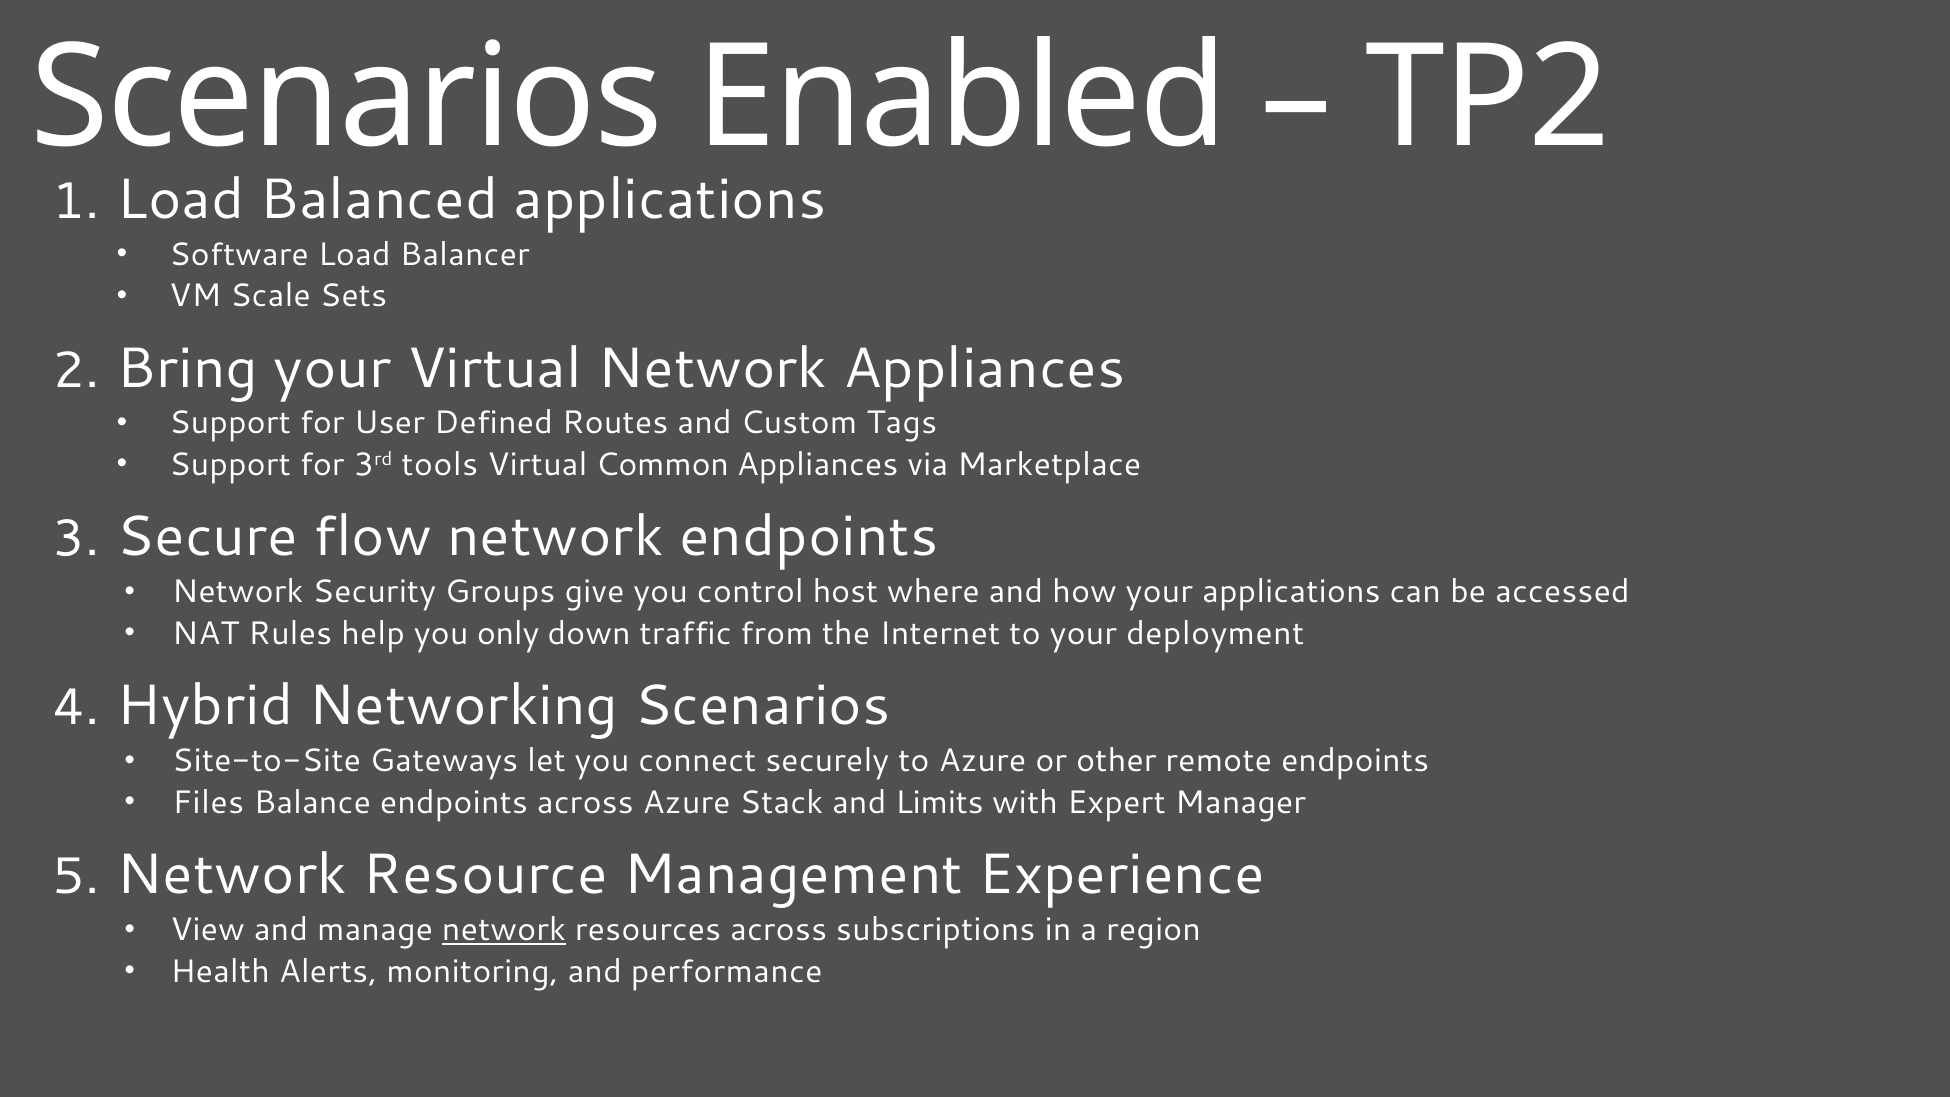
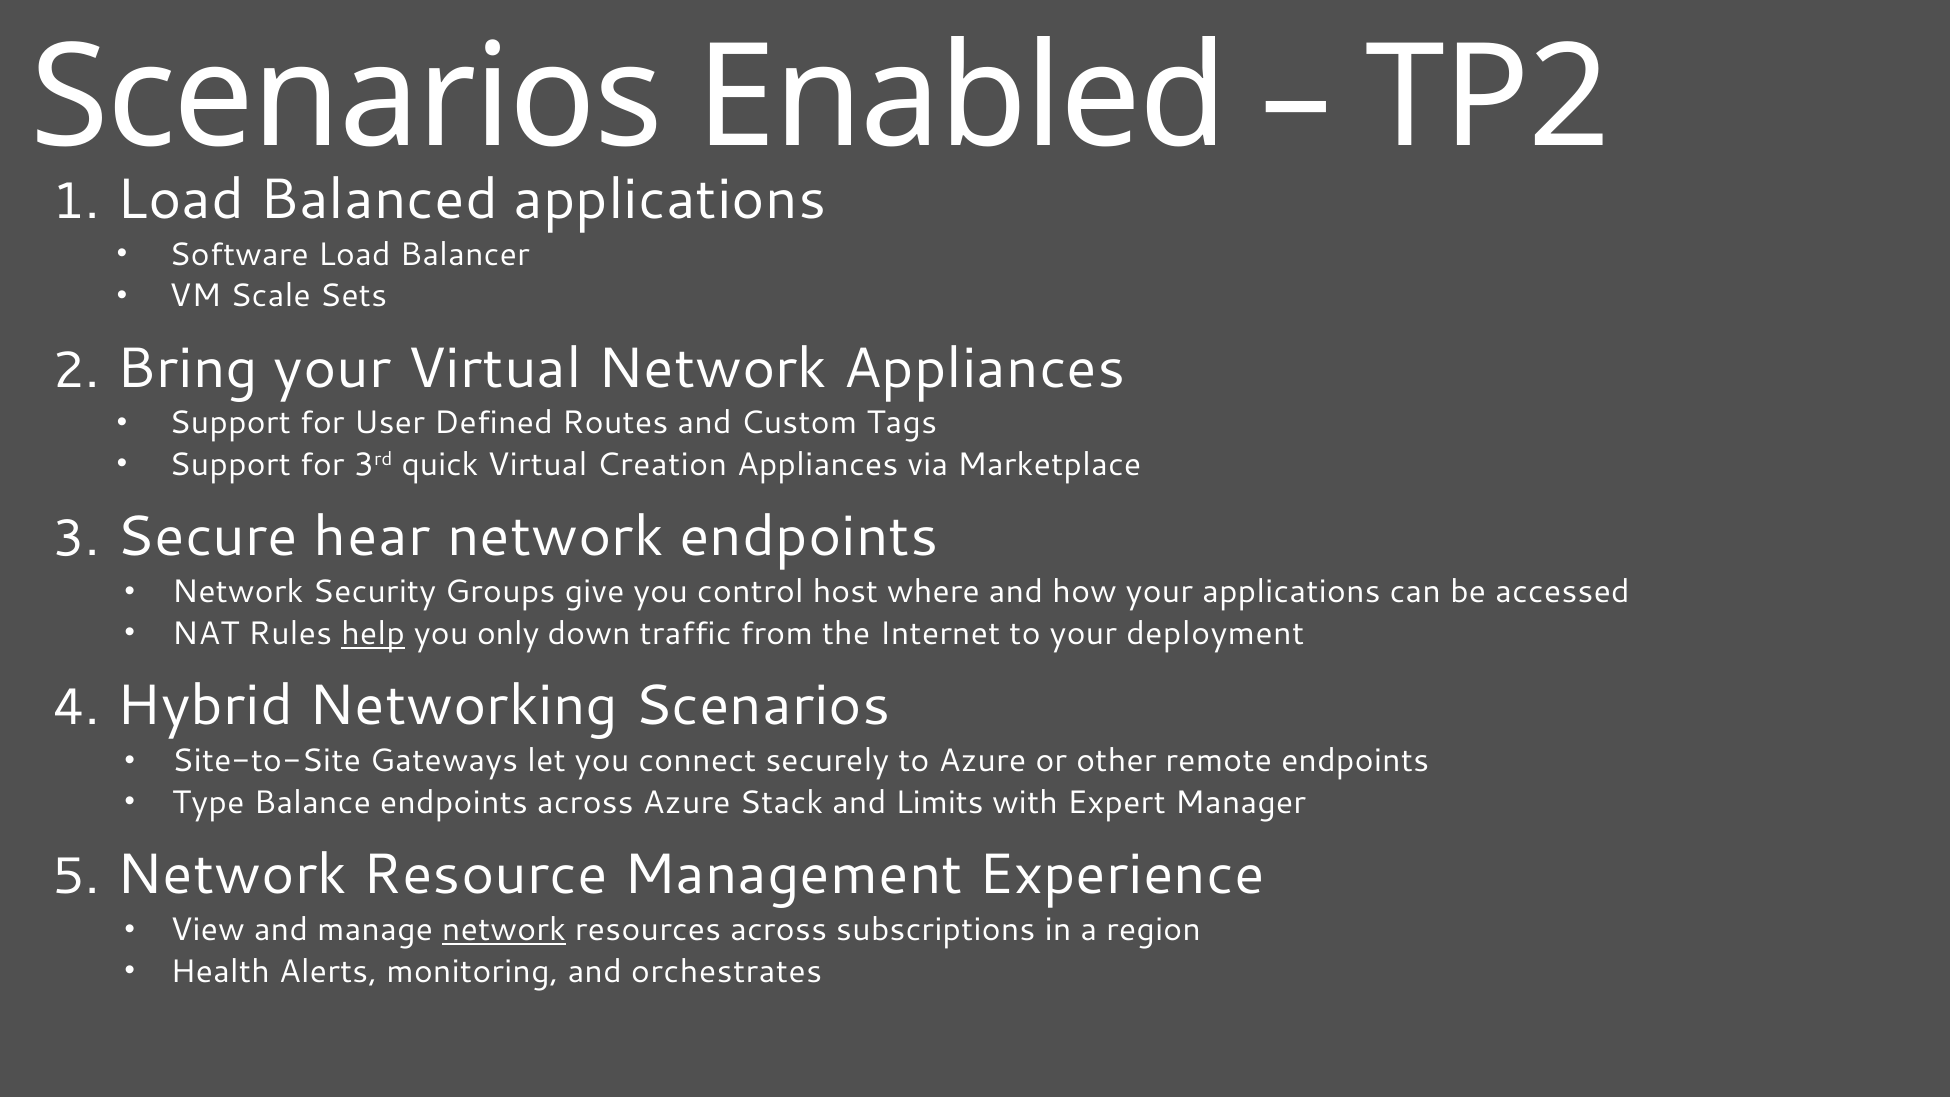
tools: tools -> quick
Common: Common -> Creation
flow: flow -> hear
help underline: none -> present
Files: Files -> Type
performance: performance -> orchestrates
